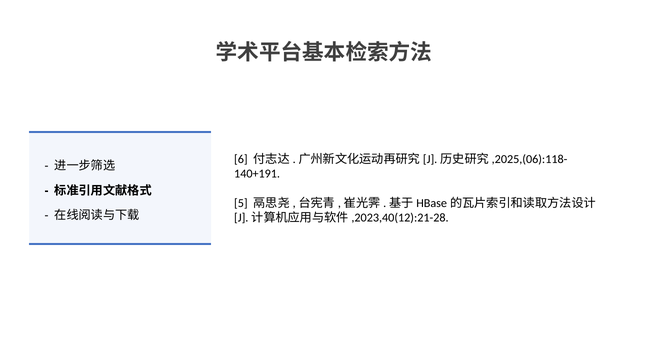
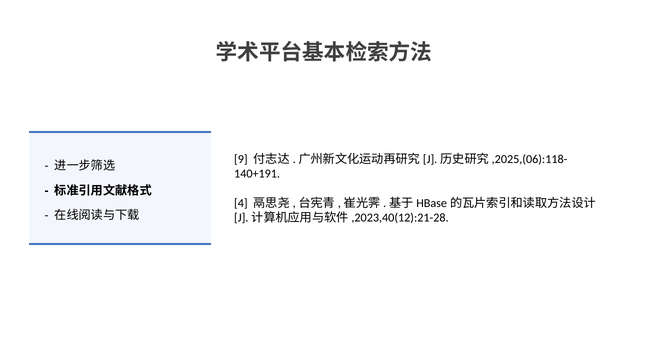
6: 6 -> 9
5: 5 -> 4
